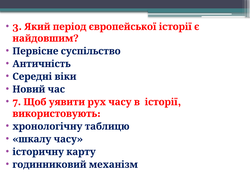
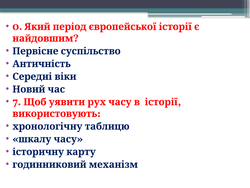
3: 3 -> 0
